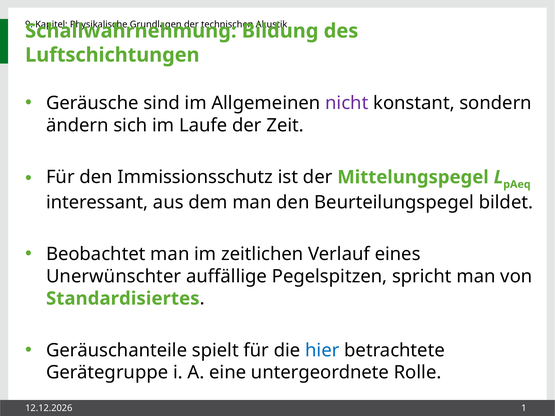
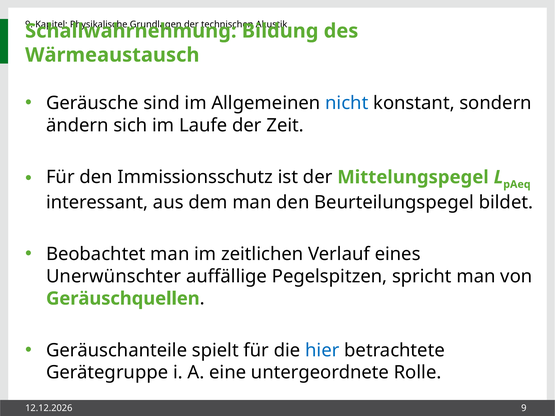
Luftschichtungen: Luftschichtungen -> Wärmeaustausch
nicht colour: purple -> blue
Standardisiertes: Standardisiertes -> Geräuschquellen
1 at (524, 408): 1 -> 9
